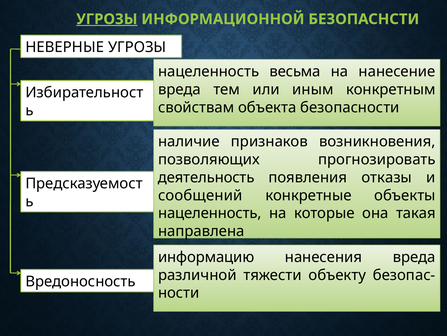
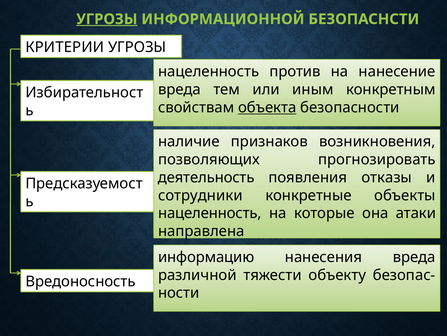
НЕВЕРНЫЕ: НЕВЕРНЫЕ -> КРИТЕРИИ
весьма: весьма -> против
объекта underline: none -> present
сообщений: сообщений -> сотрудники
такая: такая -> атаки
